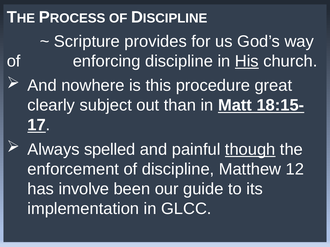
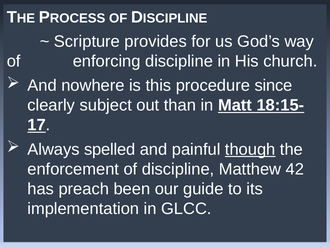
His underline: present -> none
great: great -> since
12: 12 -> 42
involve: involve -> preach
